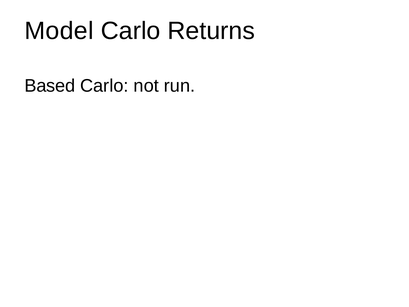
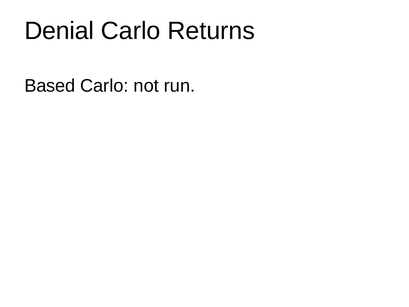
Model: Model -> Denial
